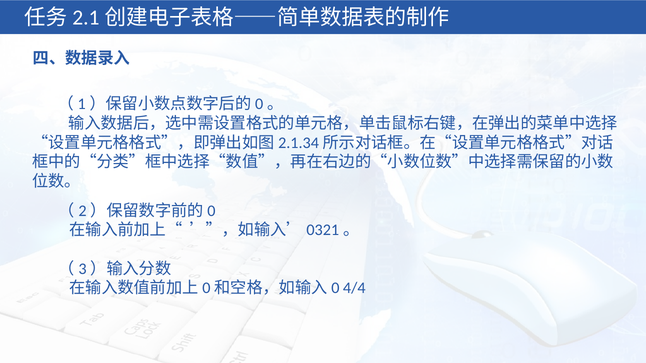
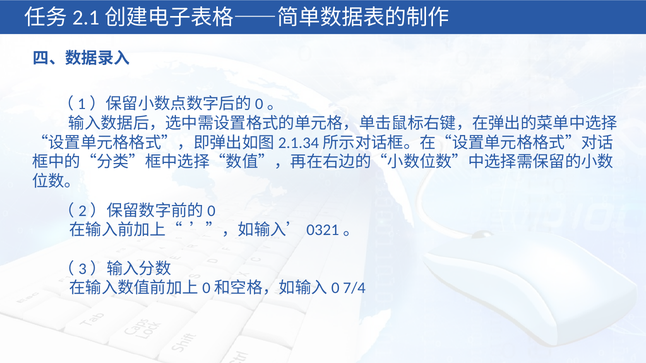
4/4: 4/4 -> 7/4
